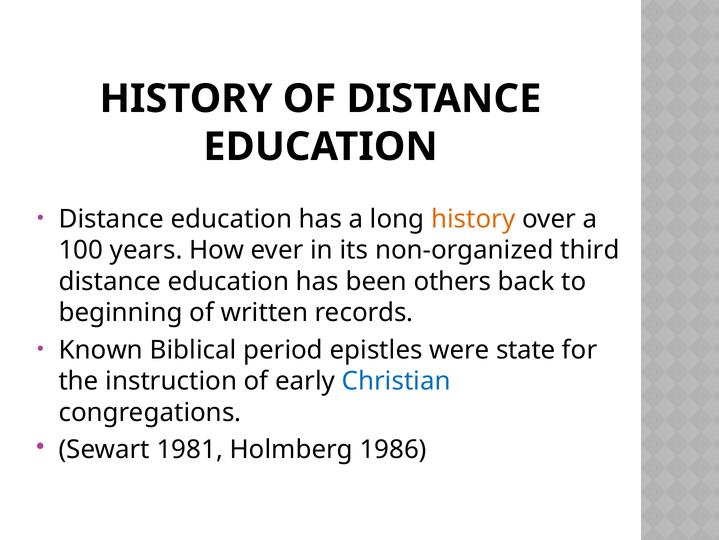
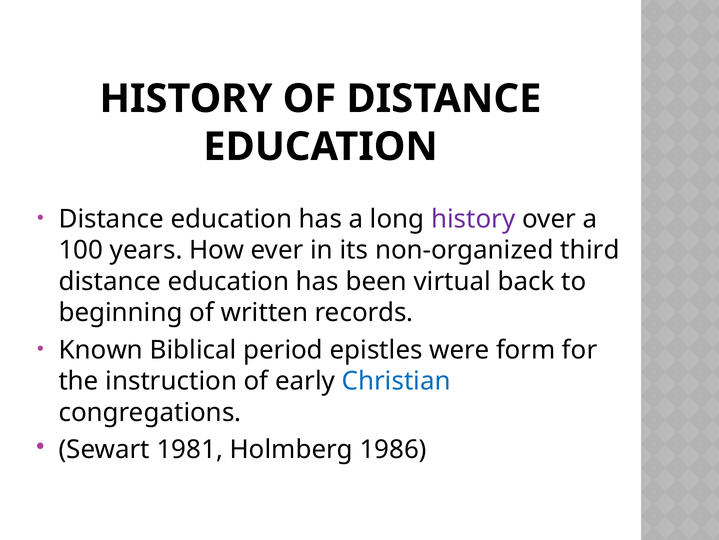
history at (473, 219) colour: orange -> purple
others: others -> virtual
state: state -> form
